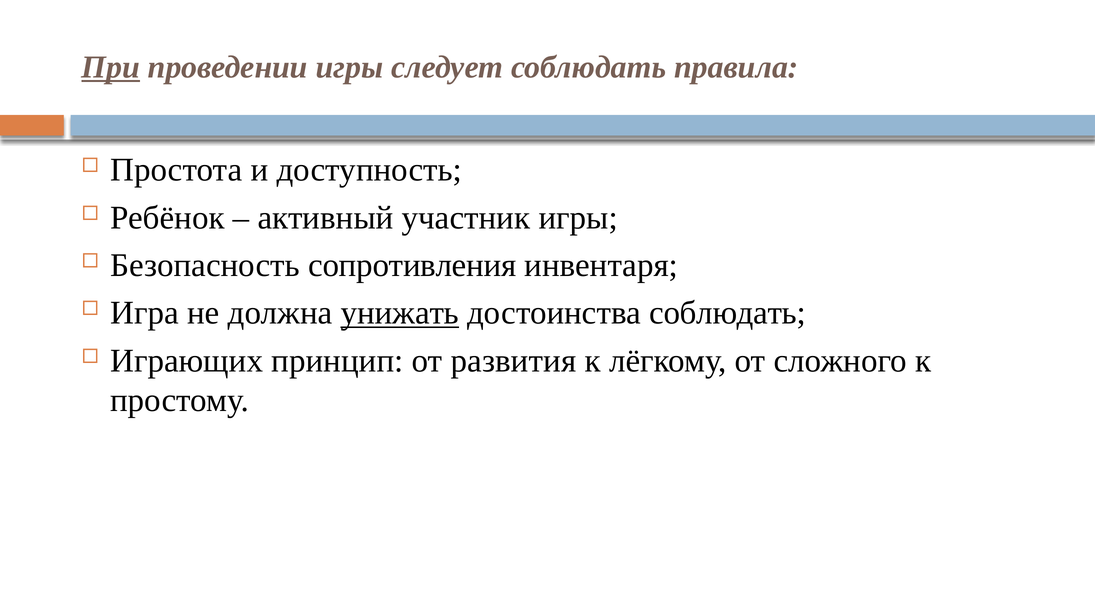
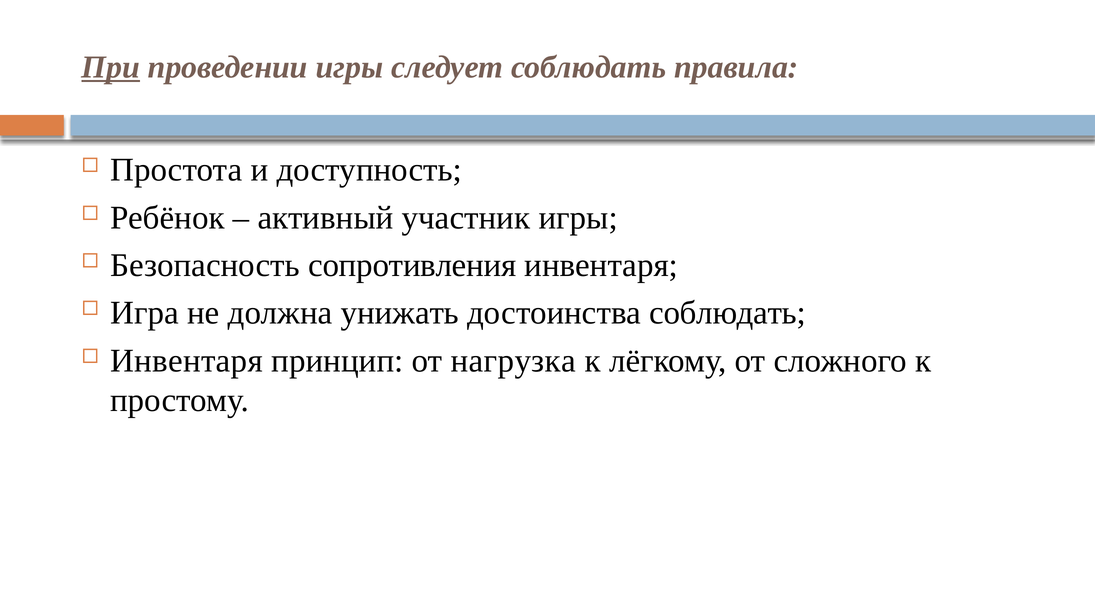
унижать underline: present -> none
Играющих at (187, 361): Играющих -> Инвентаря
развития: развития -> нагрузка
